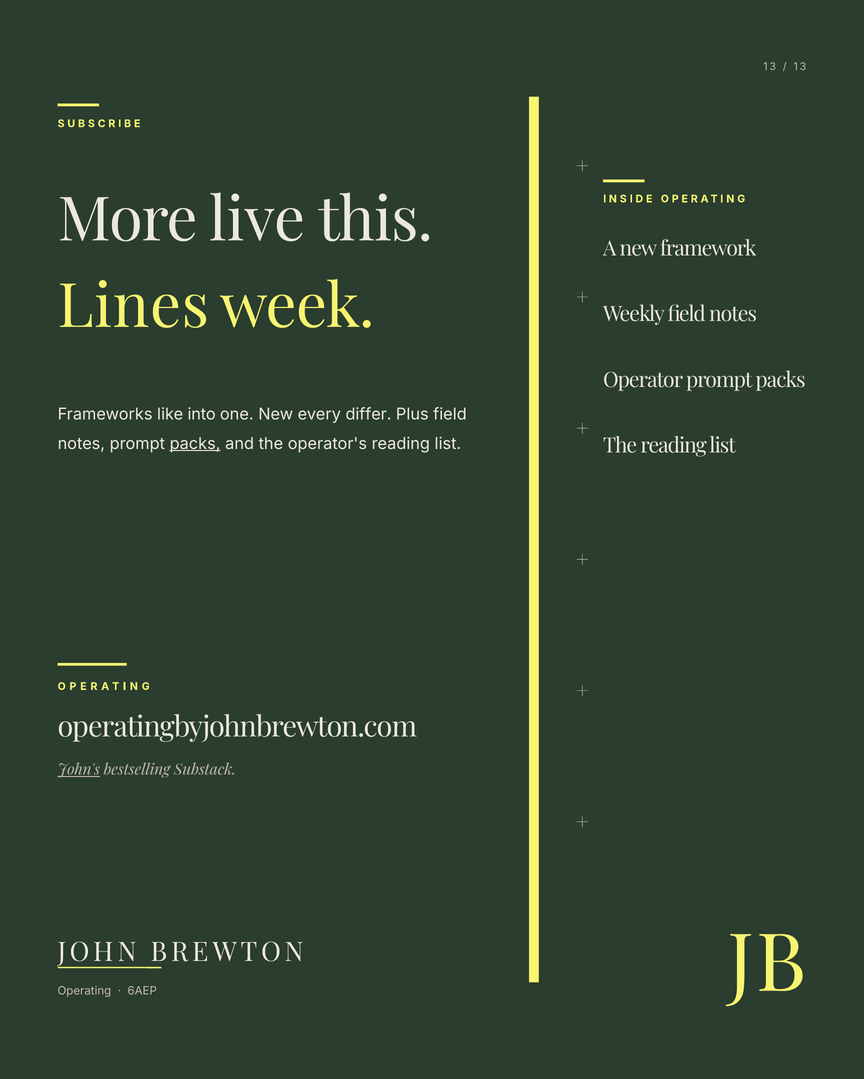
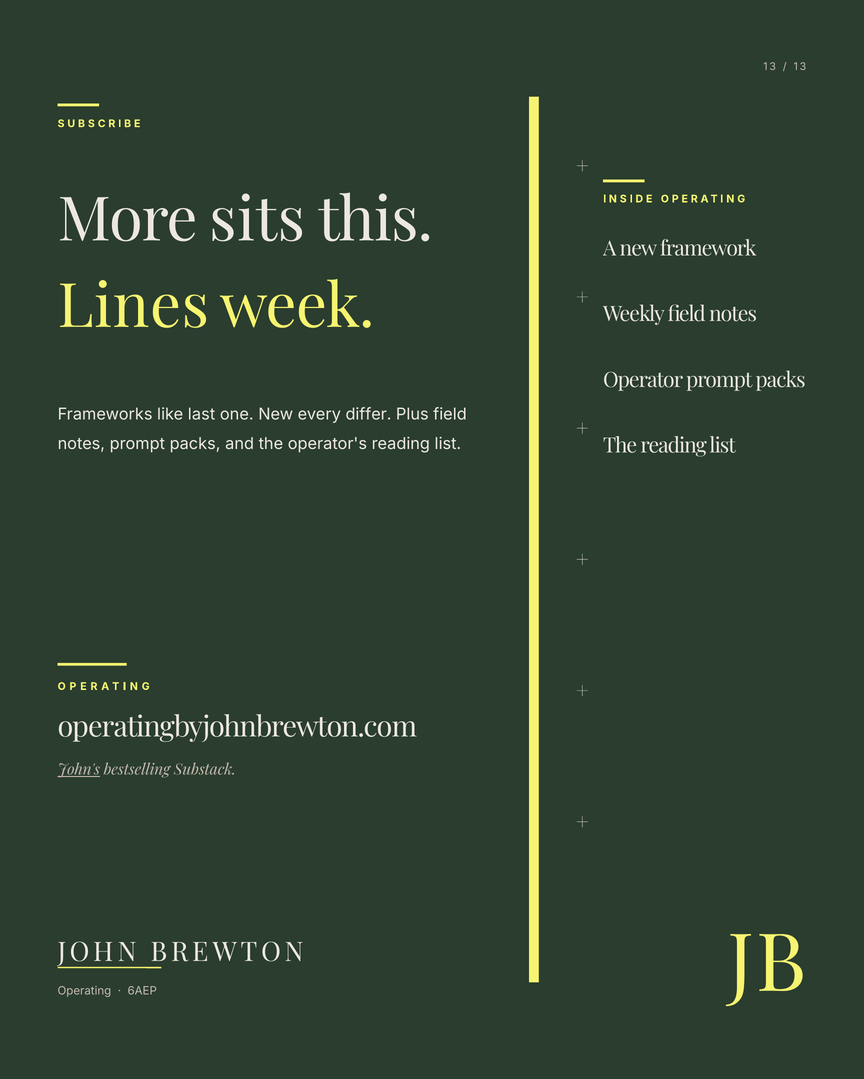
live: live -> sits
into: into -> last
packs at (195, 444) underline: present -> none
